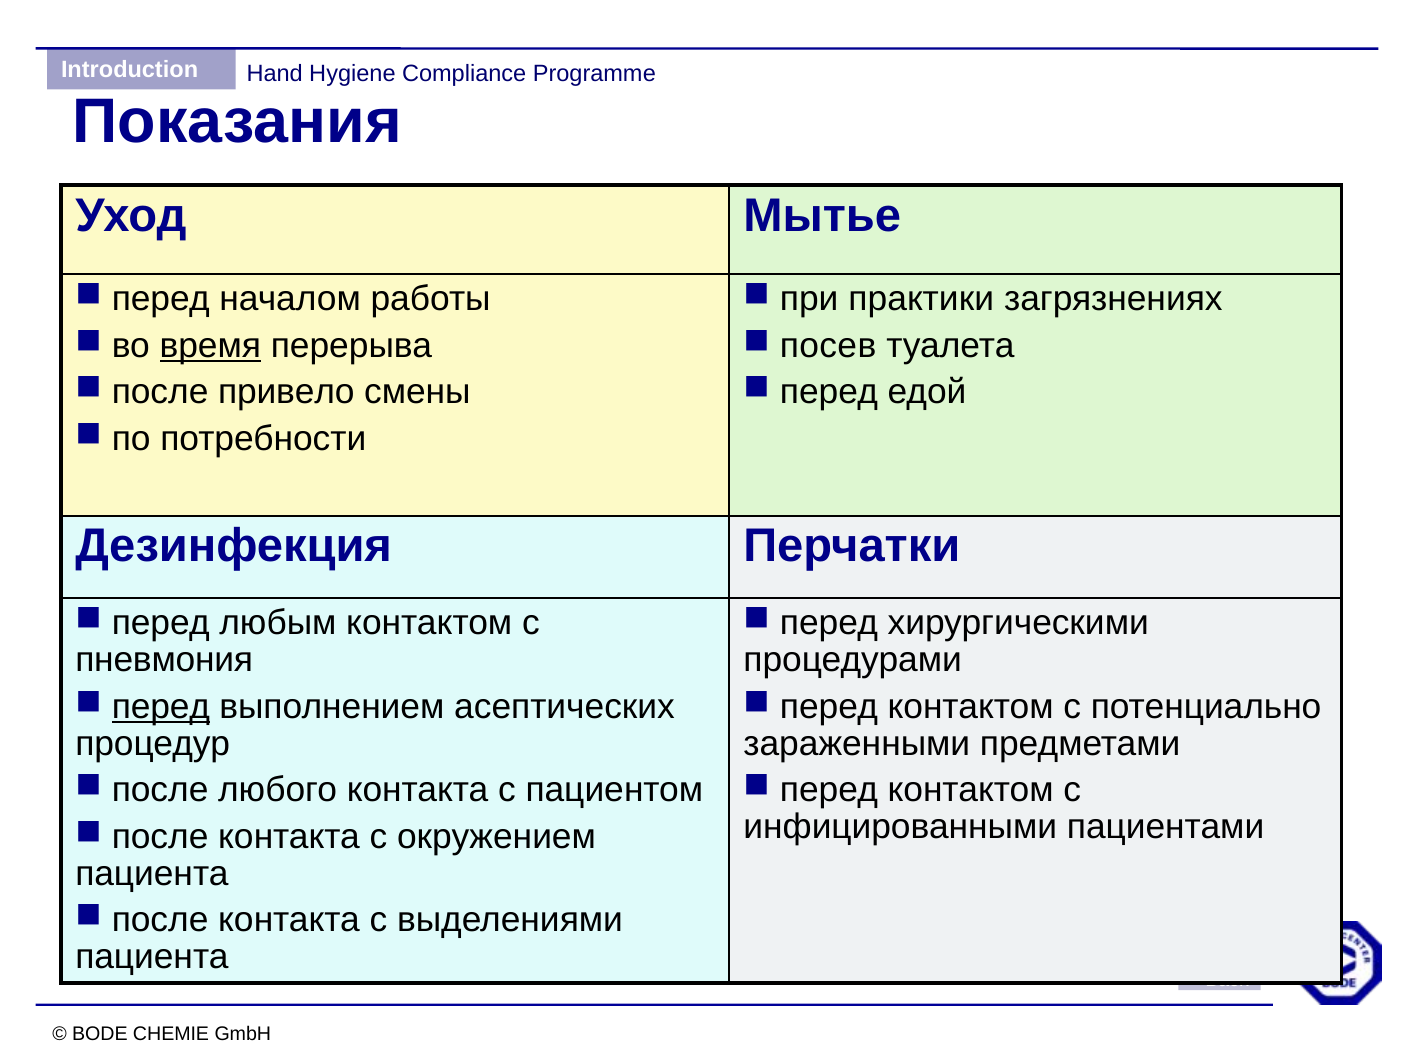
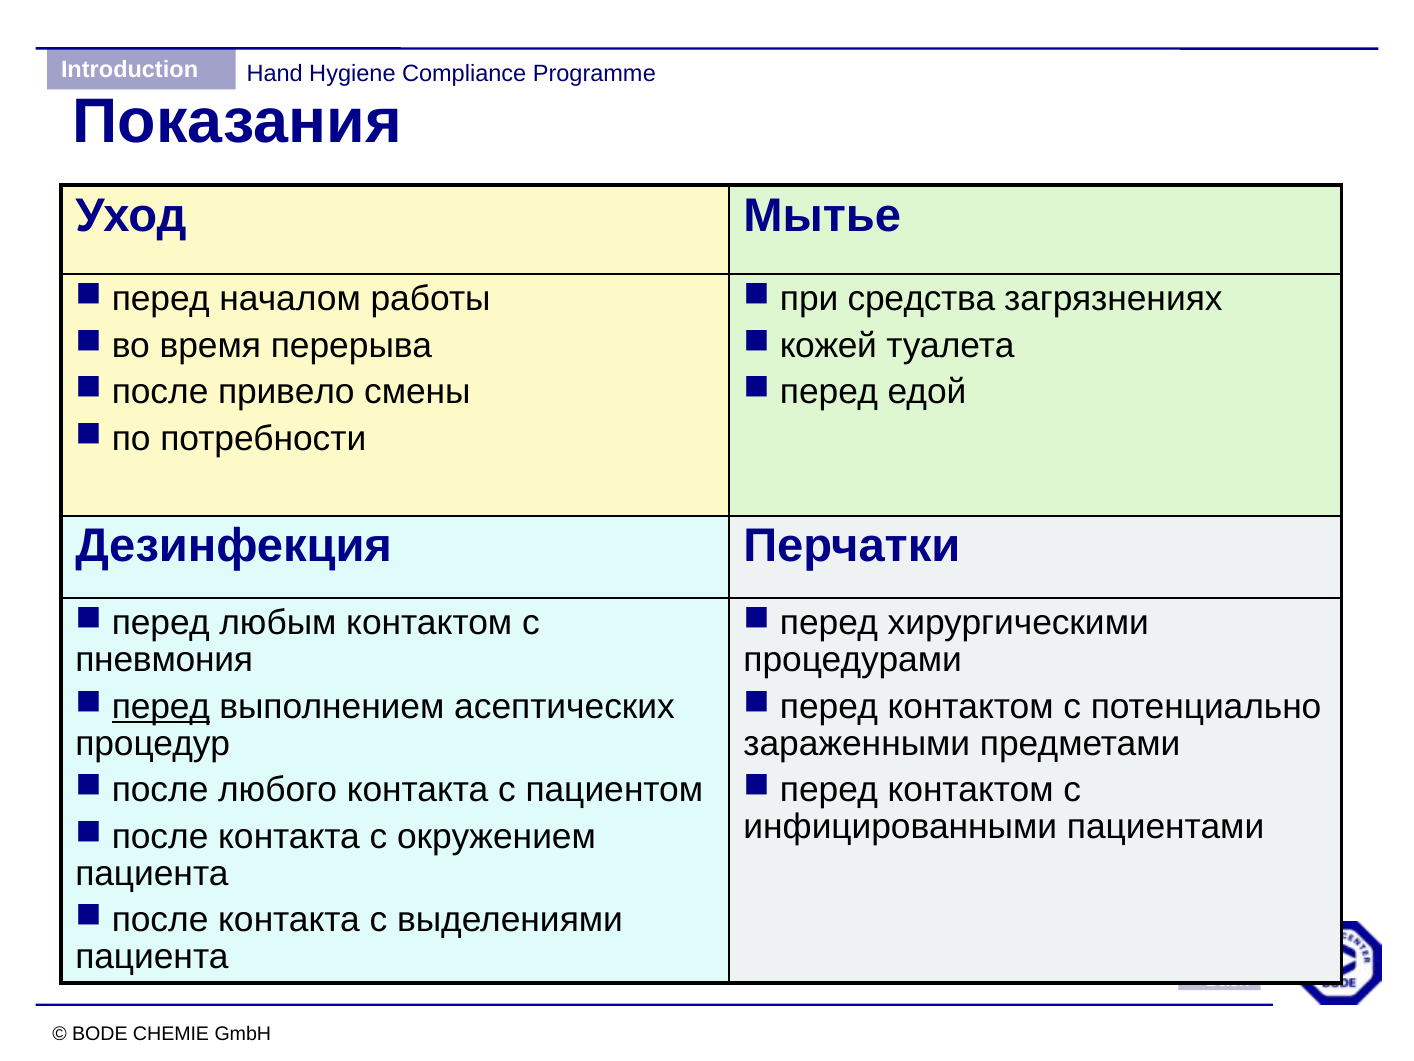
практики: практики -> средства
время underline: present -> none
посев: посев -> кожей
